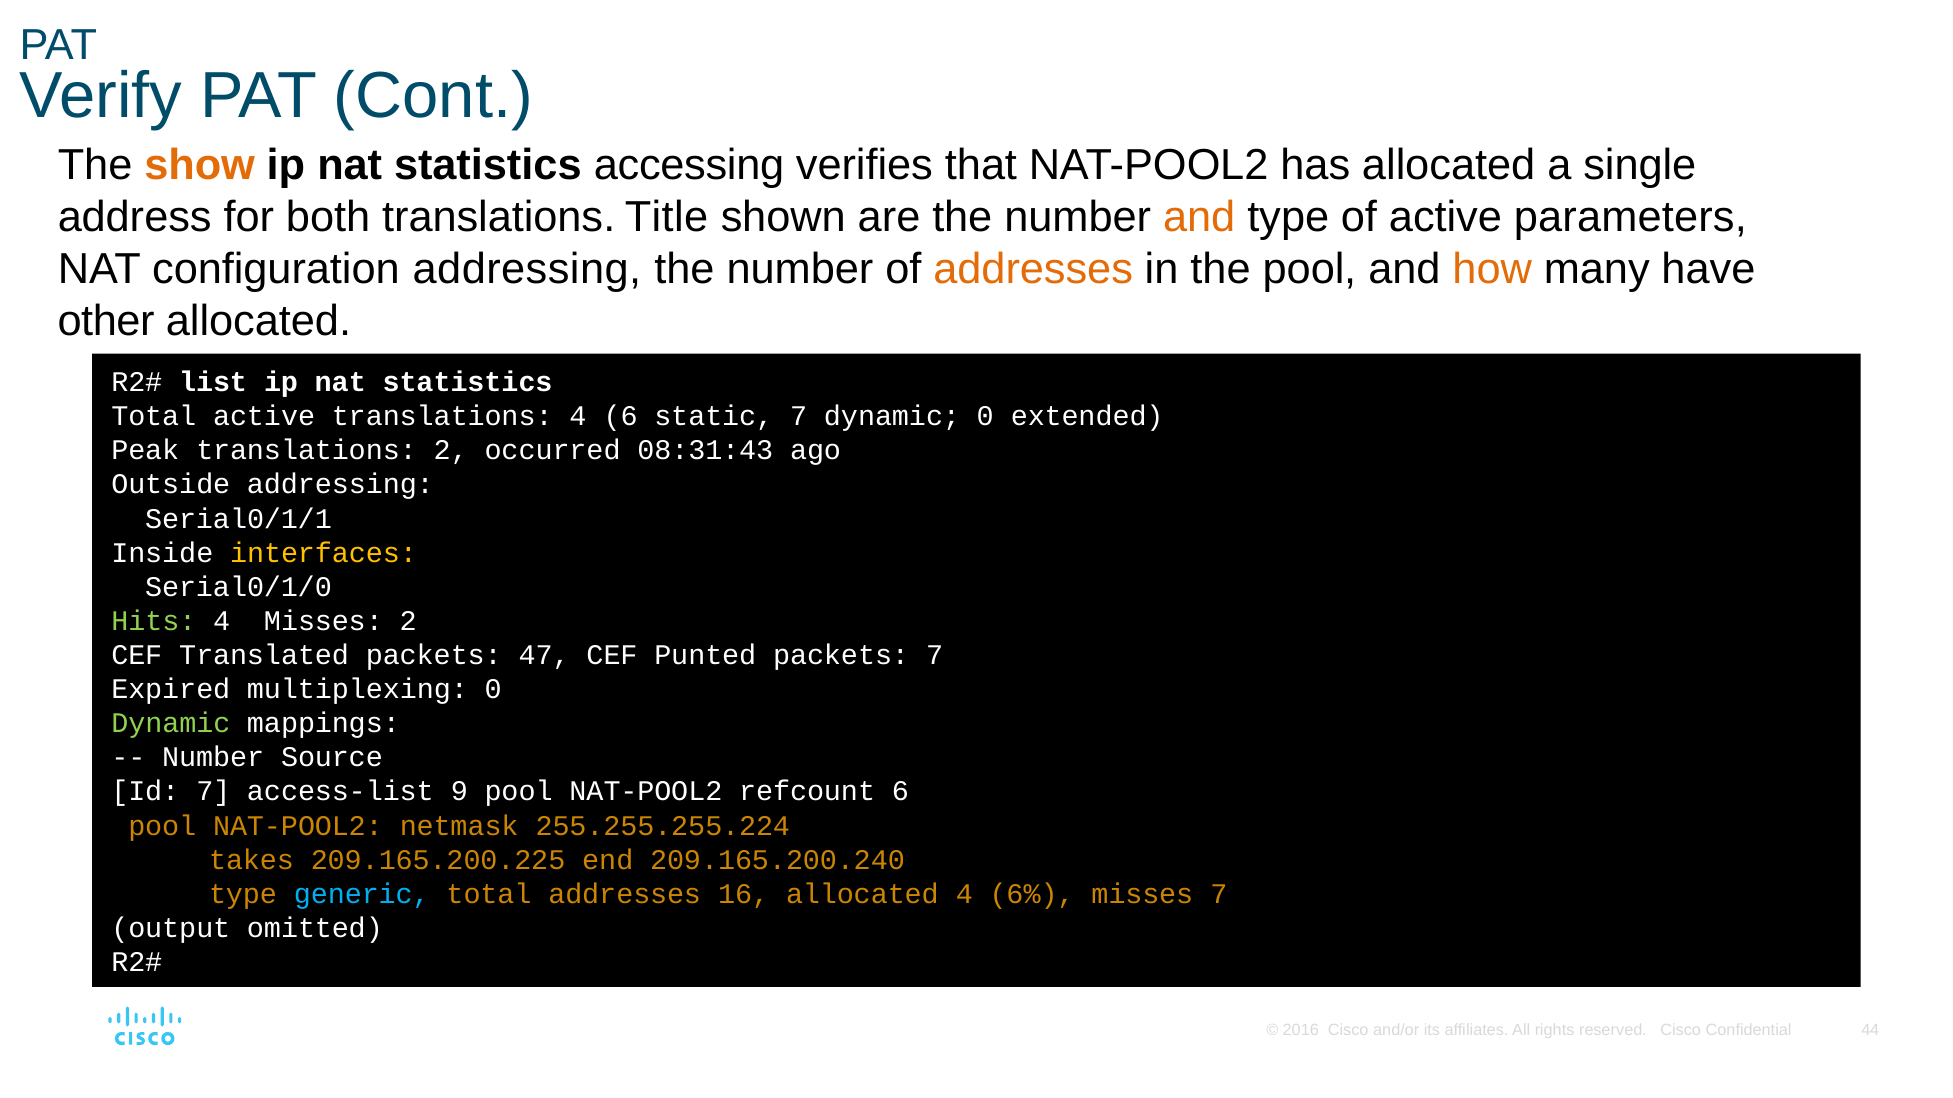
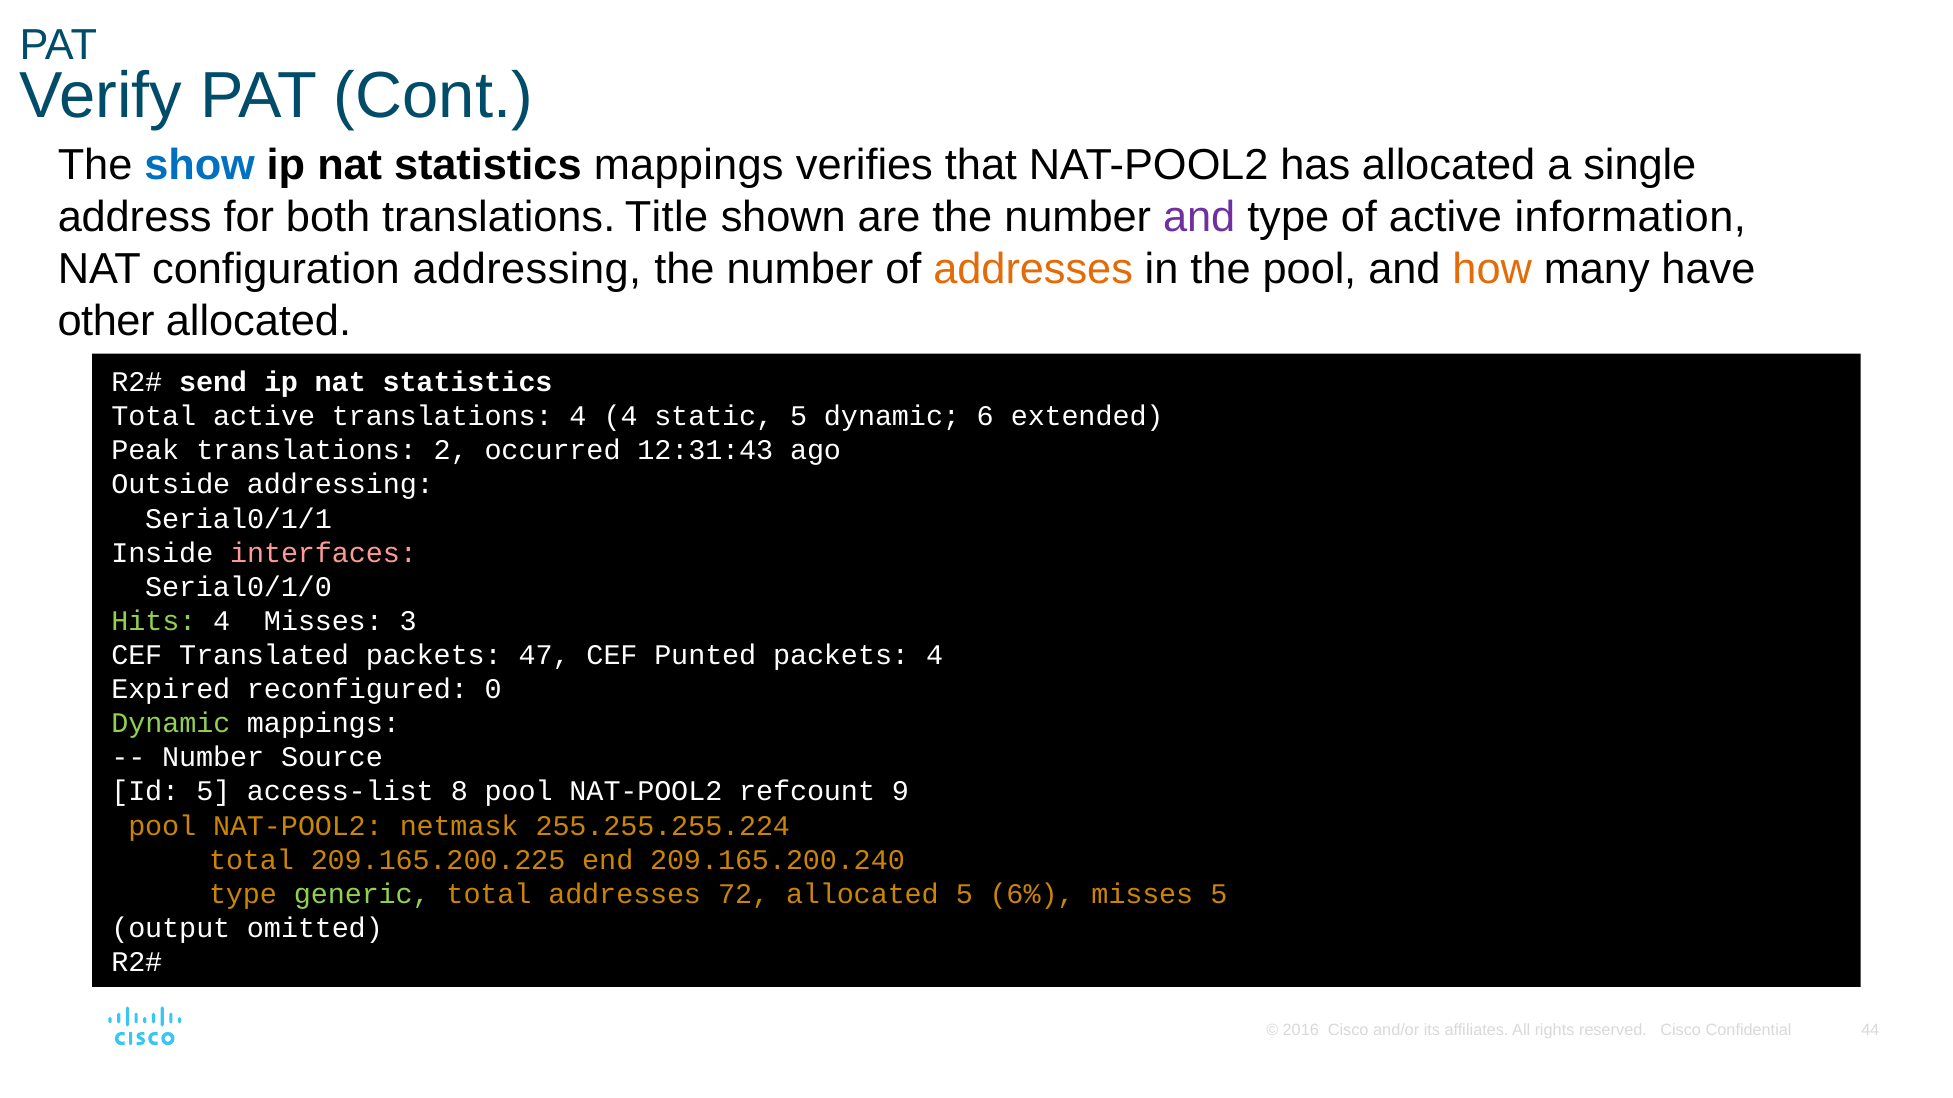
show colour: orange -> blue
statistics accessing: accessing -> mappings
and at (1199, 218) colour: orange -> purple
parameters: parameters -> information
list: list -> send
4 6: 6 -> 4
static 7: 7 -> 5
dynamic 0: 0 -> 6
08:31:43: 08:31:43 -> 12:31:43
interfaces colour: yellow -> pink
Misses 2: 2 -> 3
packets 7: 7 -> 4
multiplexing: multiplexing -> reconfigured
Id 7: 7 -> 5
9: 9 -> 8
refcount 6: 6 -> 9
takes at (251, 860): takes -> total
generic colour: light blue -> light green
16: 16 -> 72
allocated 4: 4 -> 5
misses 7: 7 -> 5
